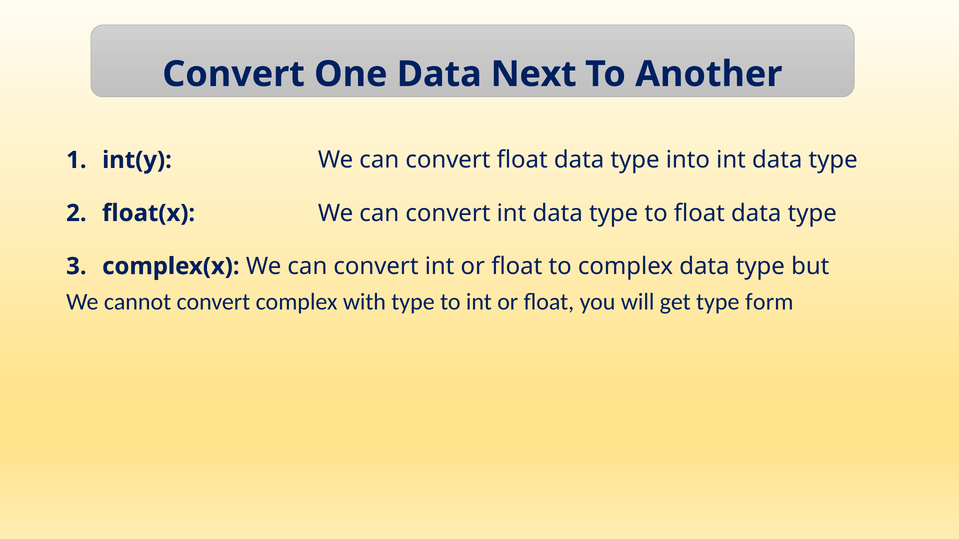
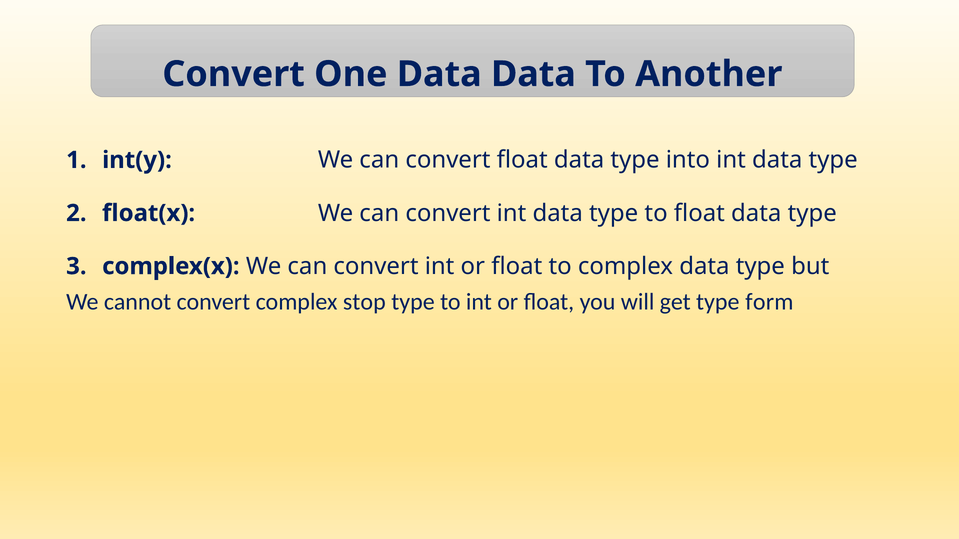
Data Next: Next -> Data
with: with -> stop
